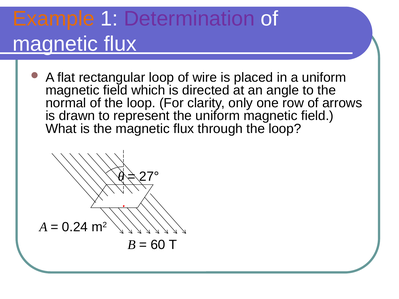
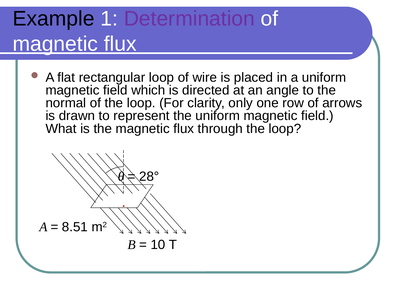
Example colour: orange -> black
27°: 27° -> 28°
0.24: 0.24 -> 8.51
60: 60 -> 10
